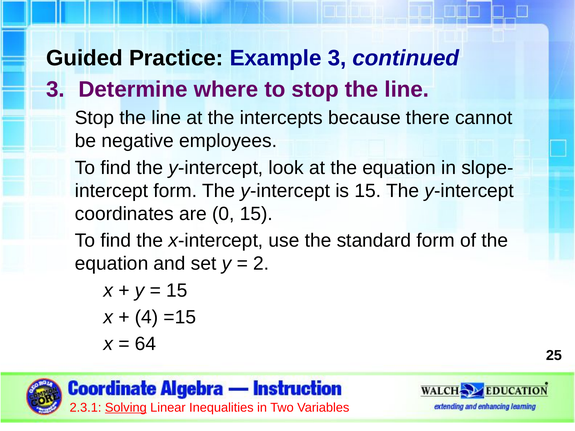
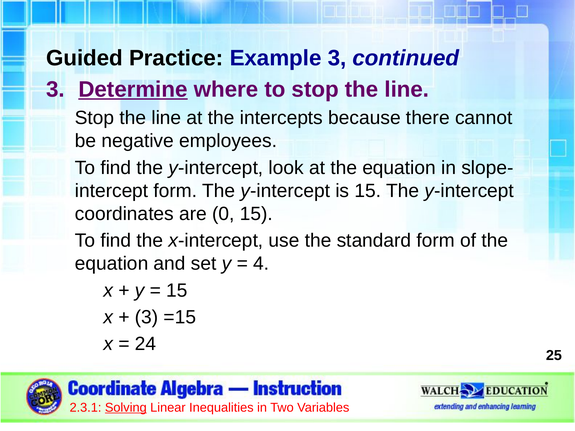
Determine underline: none -> present
2: 2 -> 4
4 at (147, 317): 4 -> 3
64: 64 -> 24
